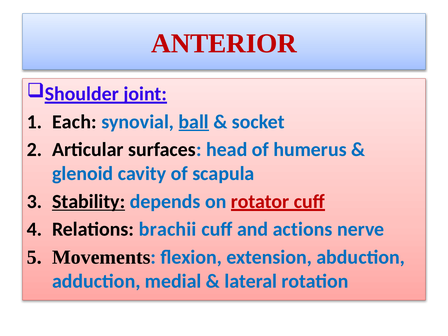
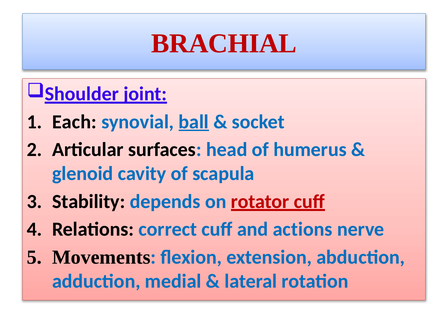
ANTERIOR: ANTERIOR -> BRACHIAL
Stability underline: present -> none
brachii: brachii -> correct
